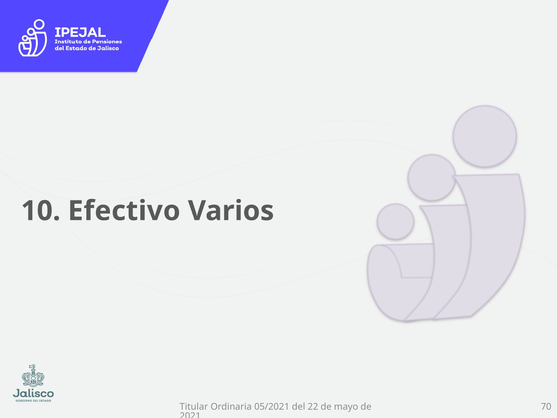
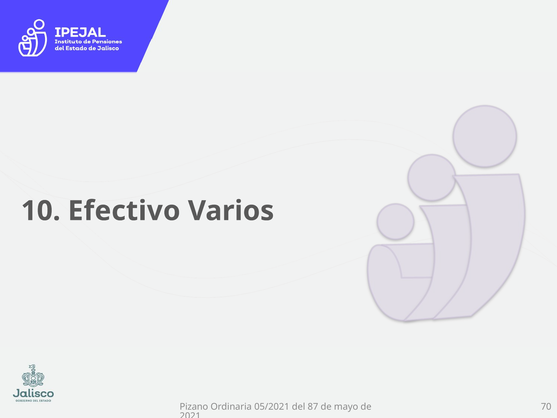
Titular: Titular -> Pizano
22: 22 -> 87
